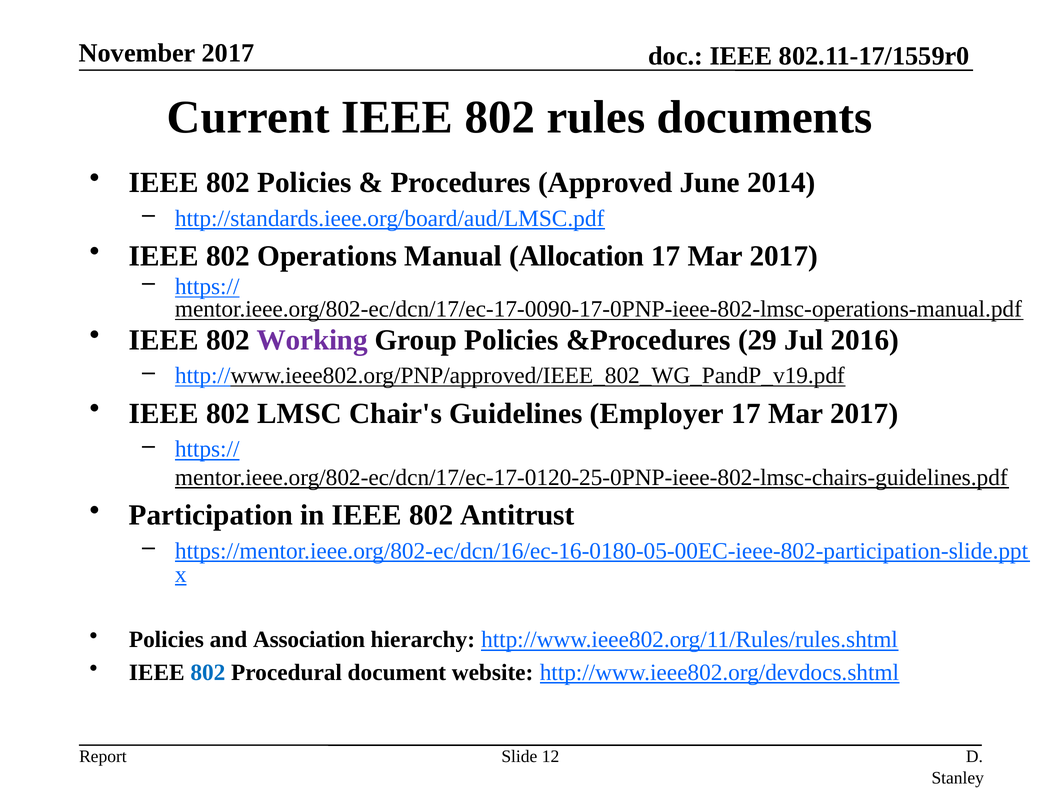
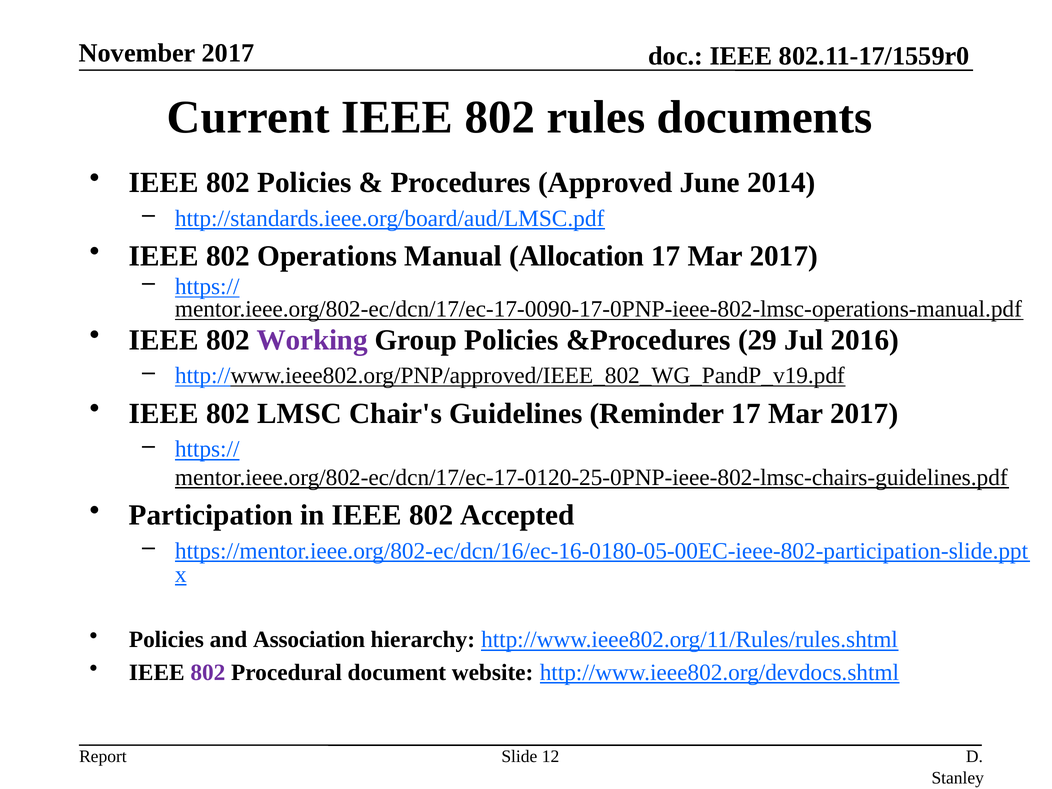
Employer: Employer -> Reminder
Antitrust: Antitrust -> Accepted
802 at (208, 672) colour: blue -> purple
